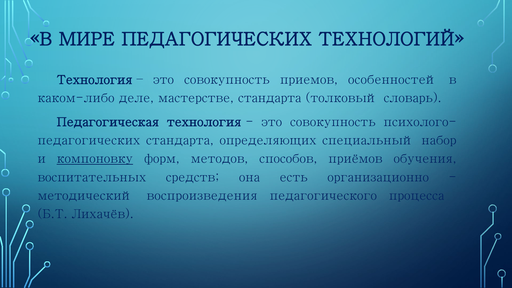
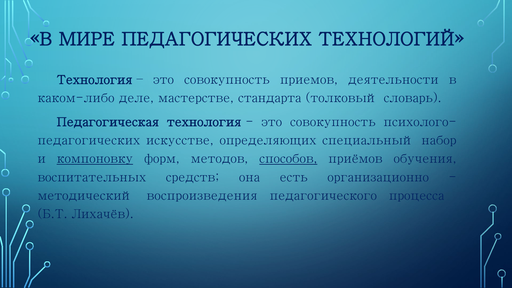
особенностей: особенностей -> деятельности
педагогических стандарта: стандарта -> искусстве
способов underline: none -> present
